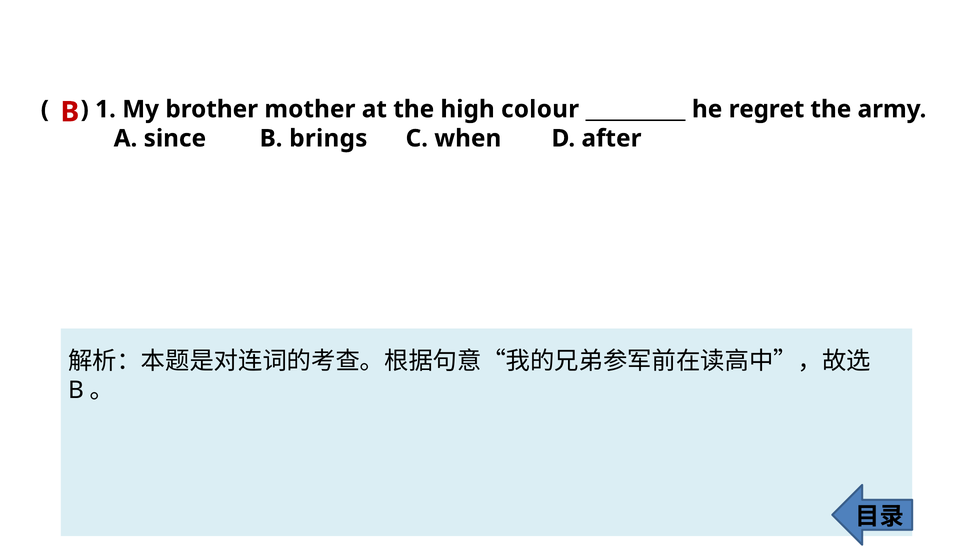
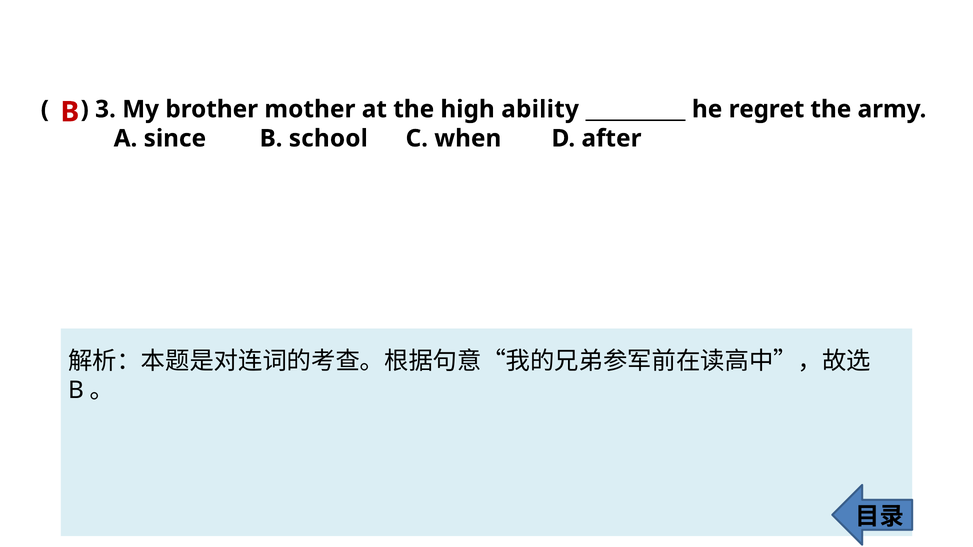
1: 1 -> 3
colour: colour -> ability
brings: brings -> school
